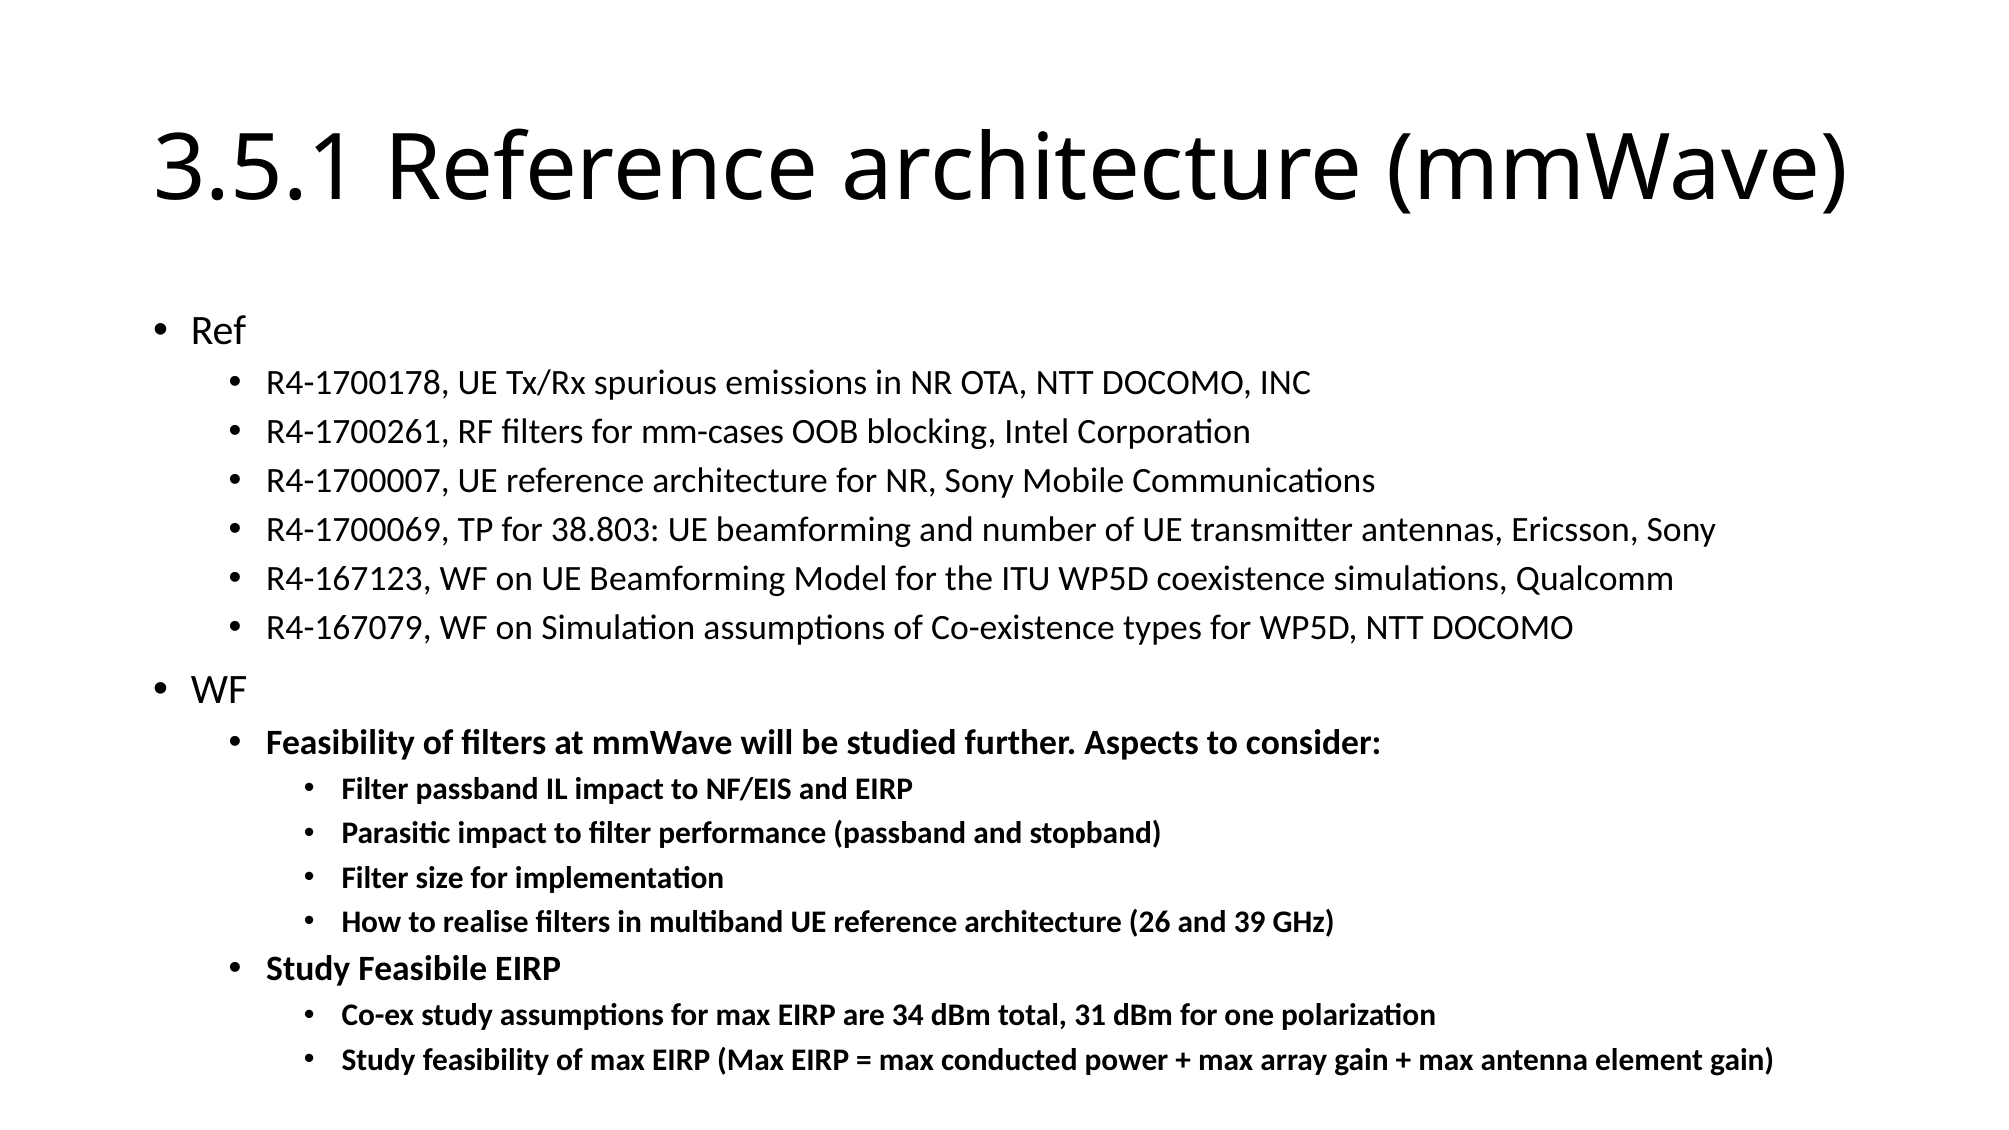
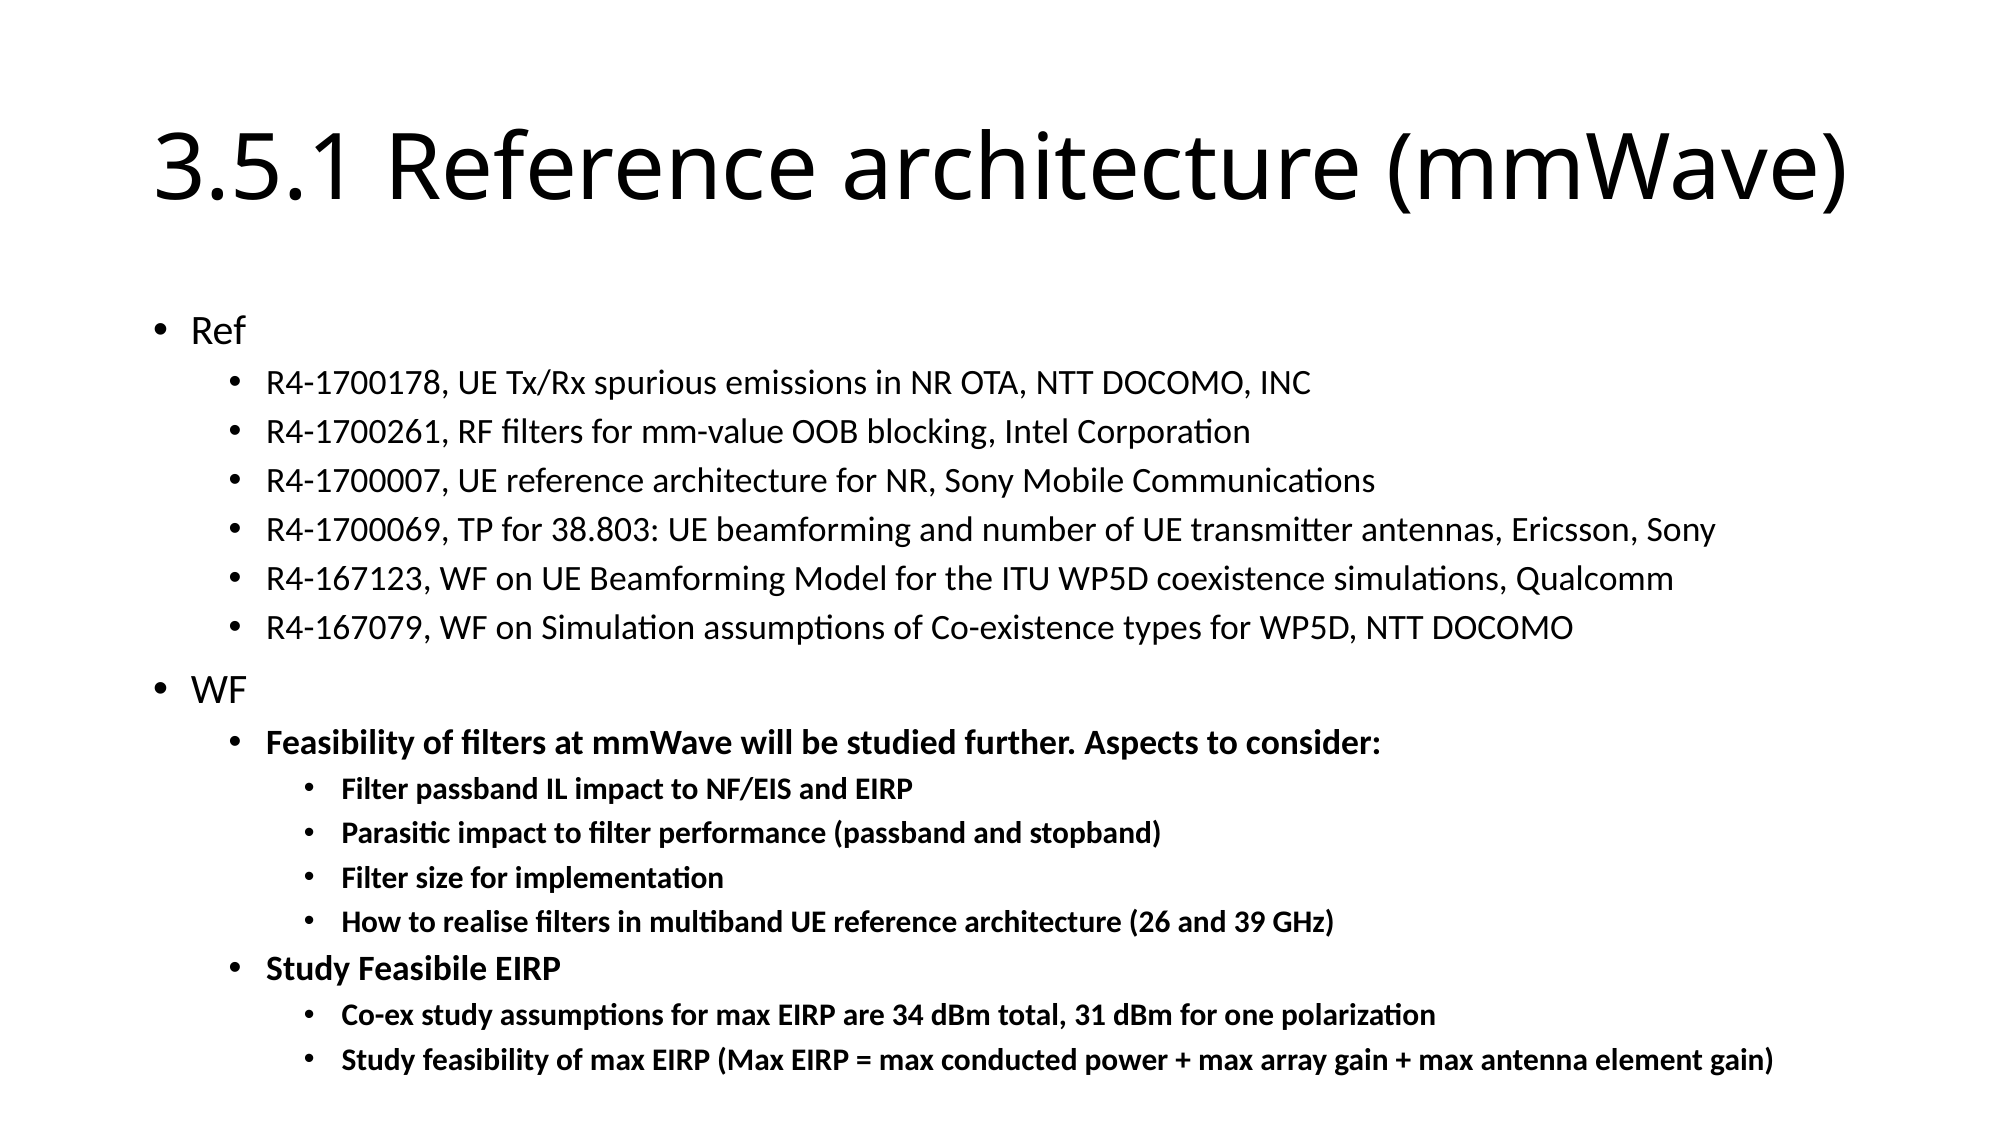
mm-cases: mm-cases -> mm-value
